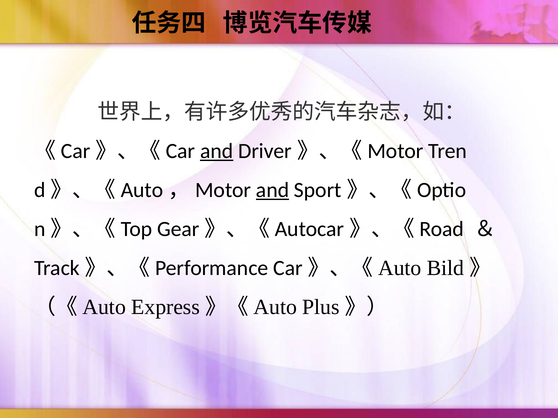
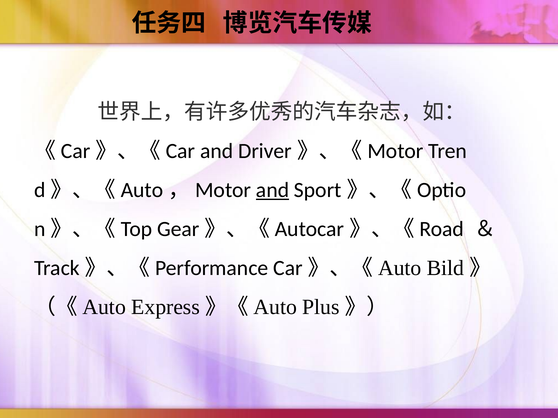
and at (217, 151) underline: present -> none
